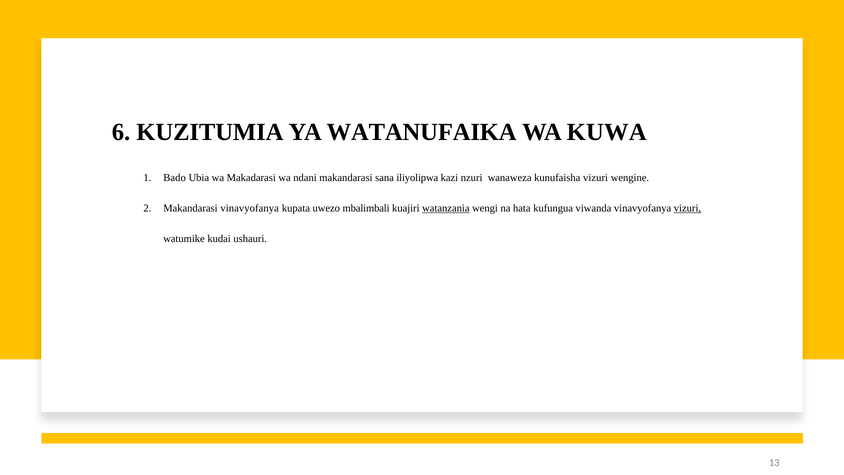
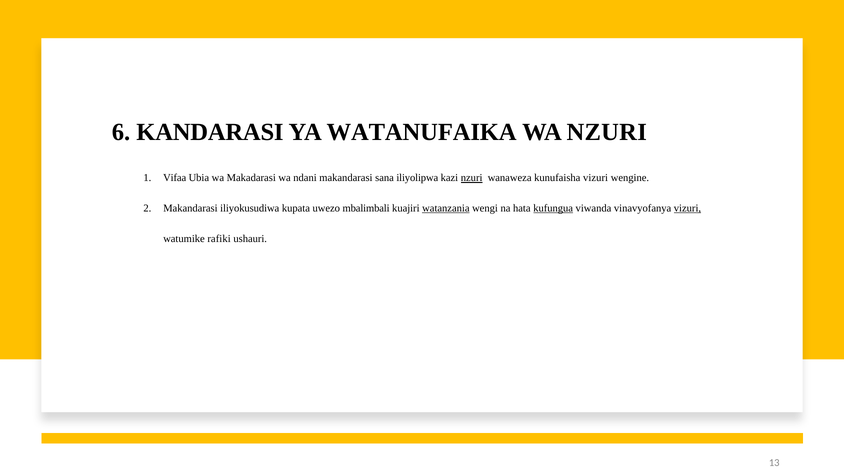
KUZITUMIA: KUZITUMIA -> KANDARASI
WA KUWA: KUWA -> NZURI
Bado: Bado -> Vifaa
nzuri at (472, 178) underline: none -> present
Makandarasi vinavyofanya: vinavyofanya -> iliyokusudiwa
kufungua underline: none -> present
kudai: kudai -> rafiki
